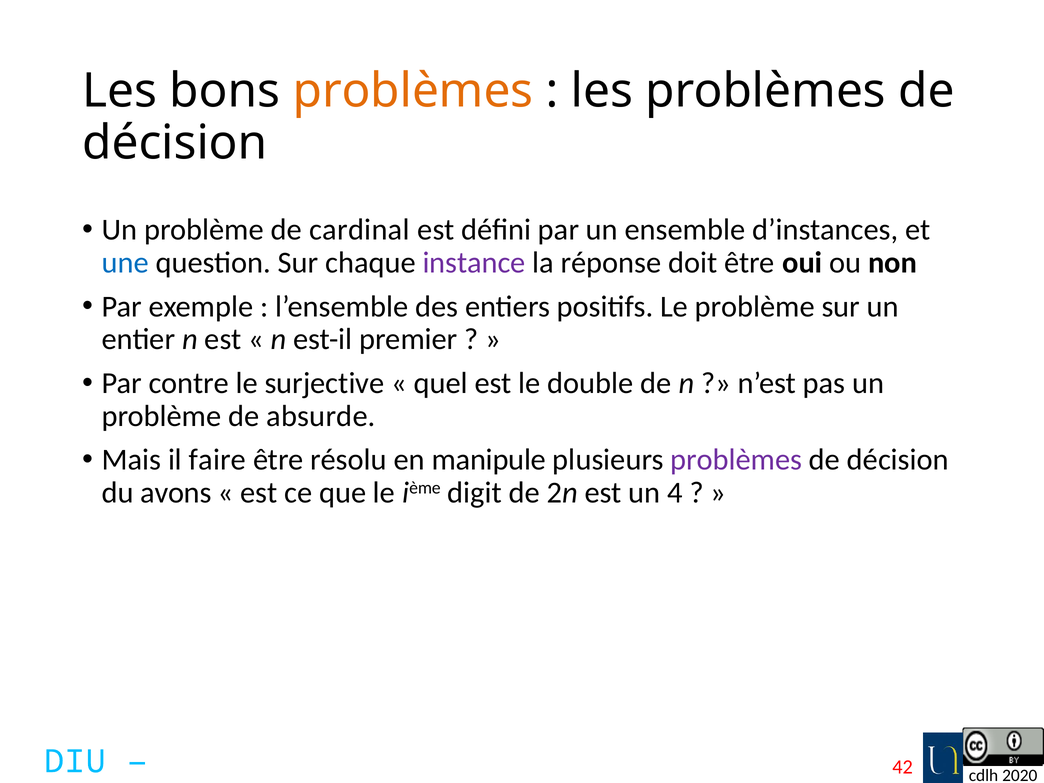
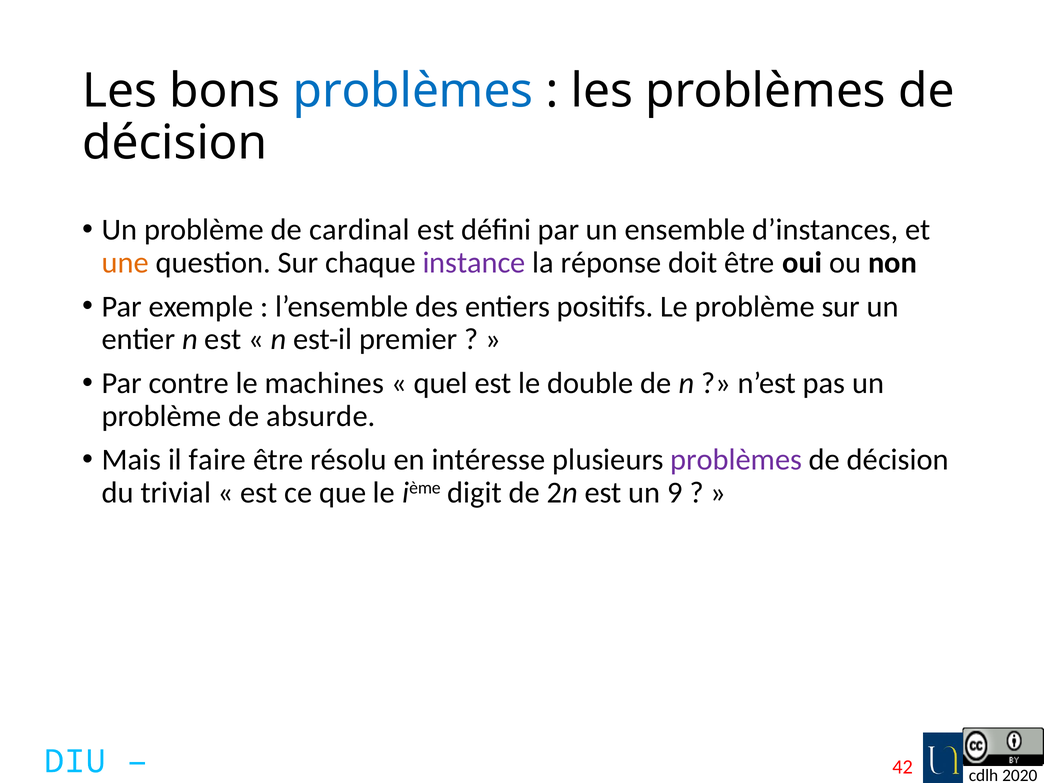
problèmes at (413, 91) colour: orange -> blue
une colour: blue -> orange
surjective: surjective -> machines
manipule: manipule -> intéresse
avons: avons -> trivial
4: 4 -> 9
